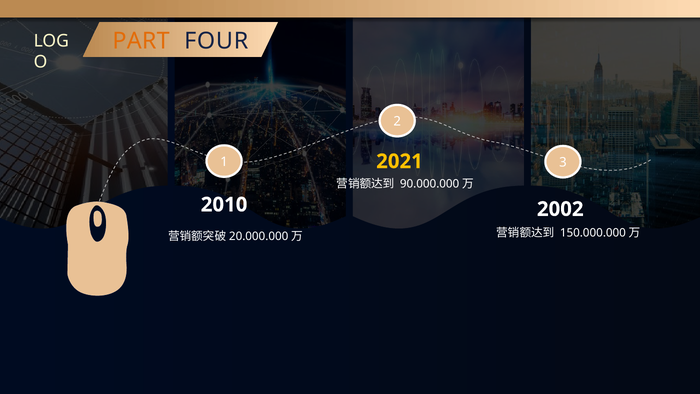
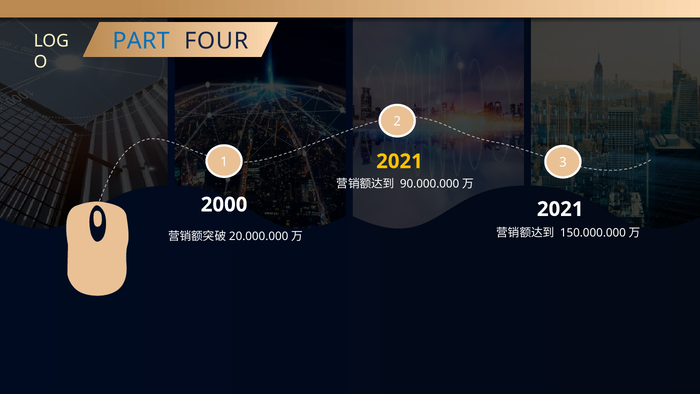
PART colour: orange -> blue
2010: 2010 -> 2000
2002 at (560, 209): 2002 -> 2021
